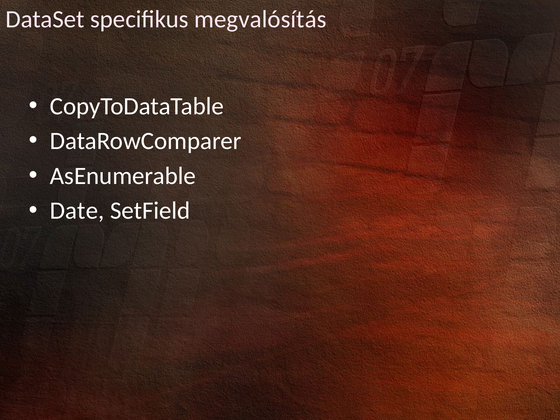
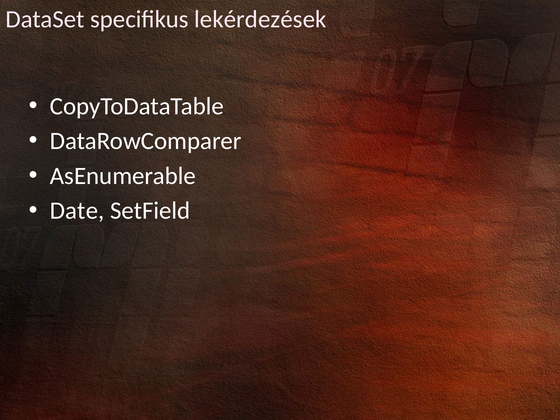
megvalósítás: megvalósítás -> lekérdezések
